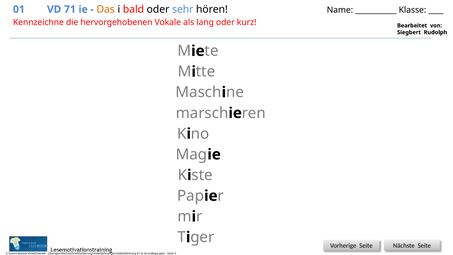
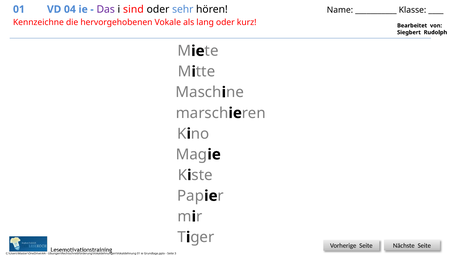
71: 71 -> 04
Das colour: orange -> purple
bald: bald -> sind
